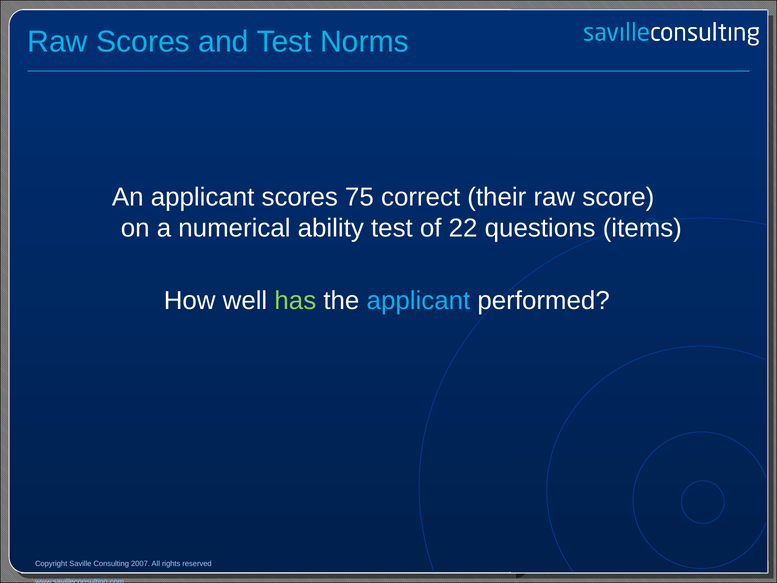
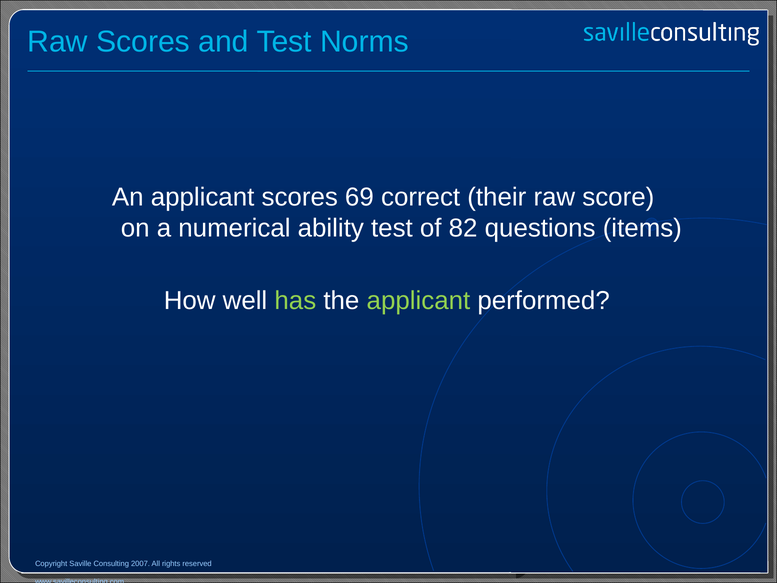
75: 75 -> 69
22: 22 -> 82
applicant at (418, 301) colour: light blue -> light green
